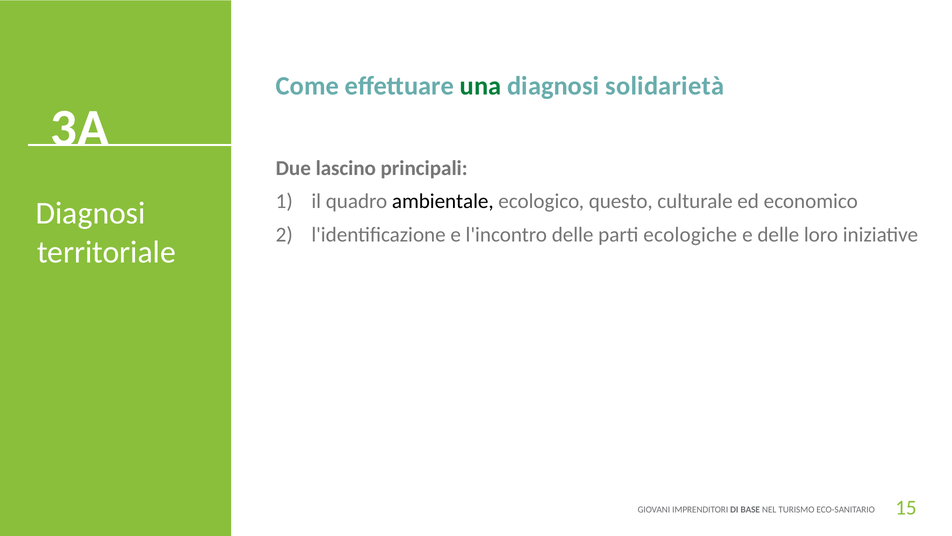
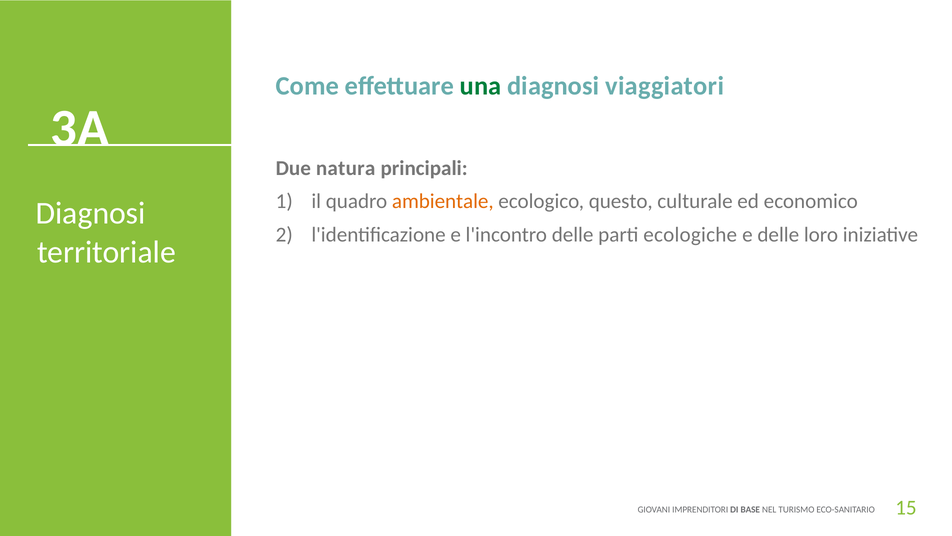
solidarietà: solidarietà -> viaggiatori
lascino: lascino -> natura
ambientale colour: black -> orange
